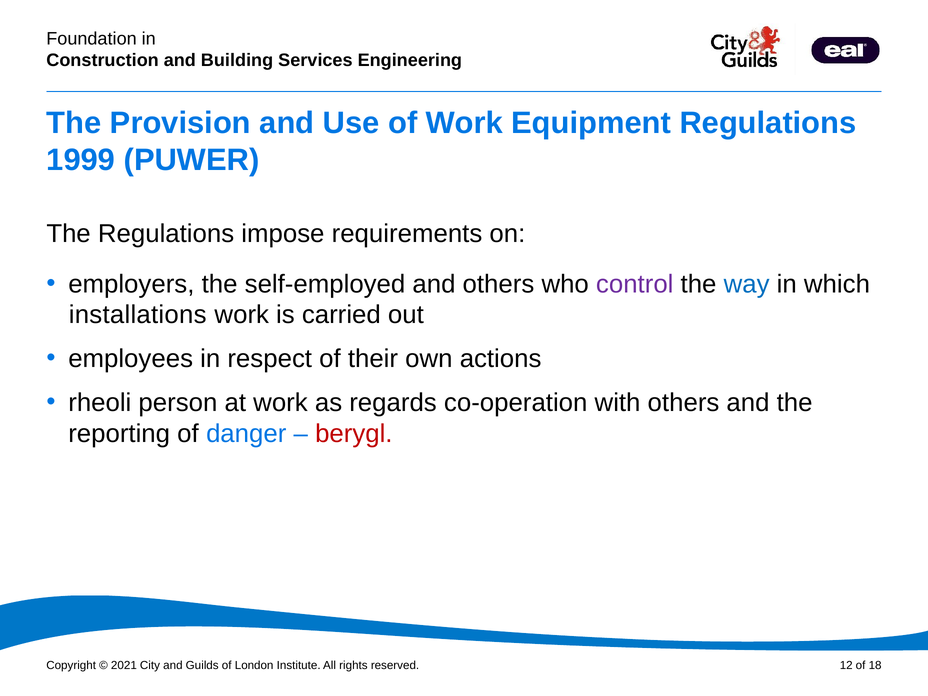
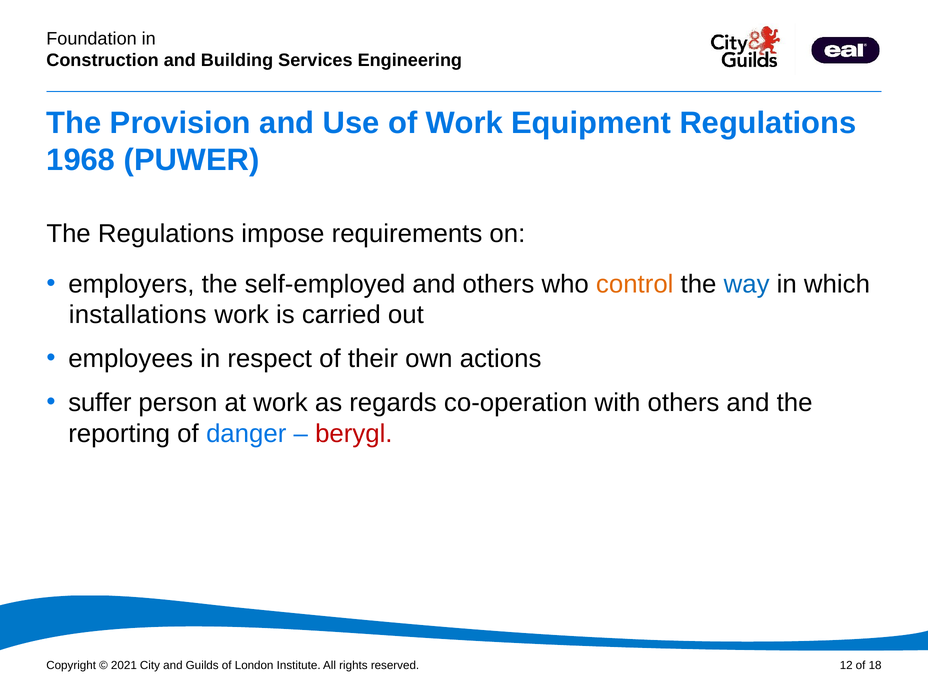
1999: 1999 -> 1968
control colour: purple -> orange
rheoli: rheoli -> suffer
